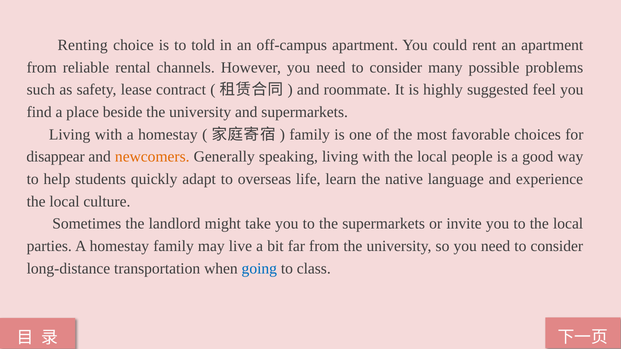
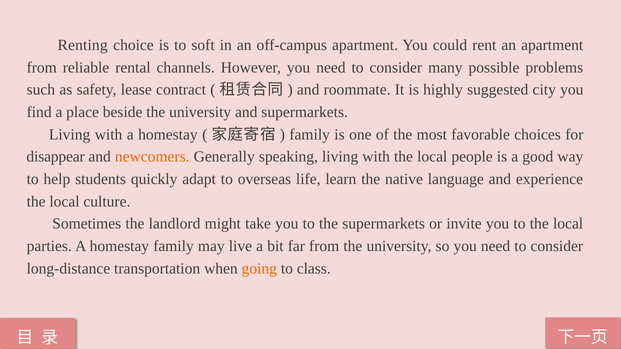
told: told -> soft
feel: feel -> city
going colour: blue -> orange
